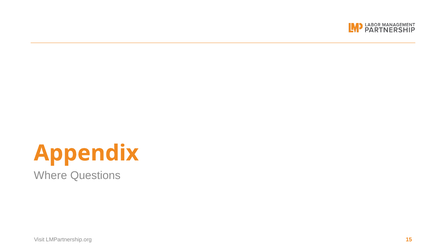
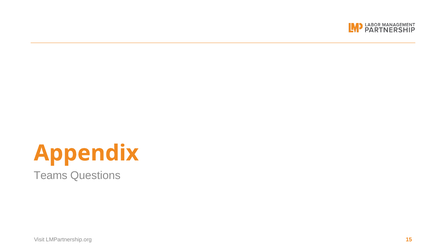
Where: Where -> Teams
